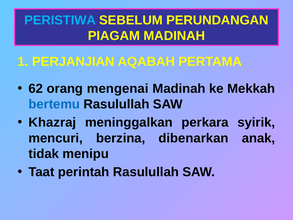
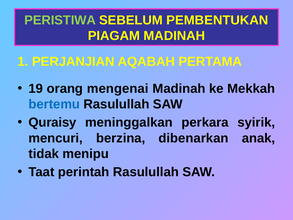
PERISTIWA colour: light blue -> light green
PERUNDANGAN: PERUNDANGAN -> PEMBENTUKAN
62: 62 -> 19
Khazraj: Khazraj -> Quraisy
